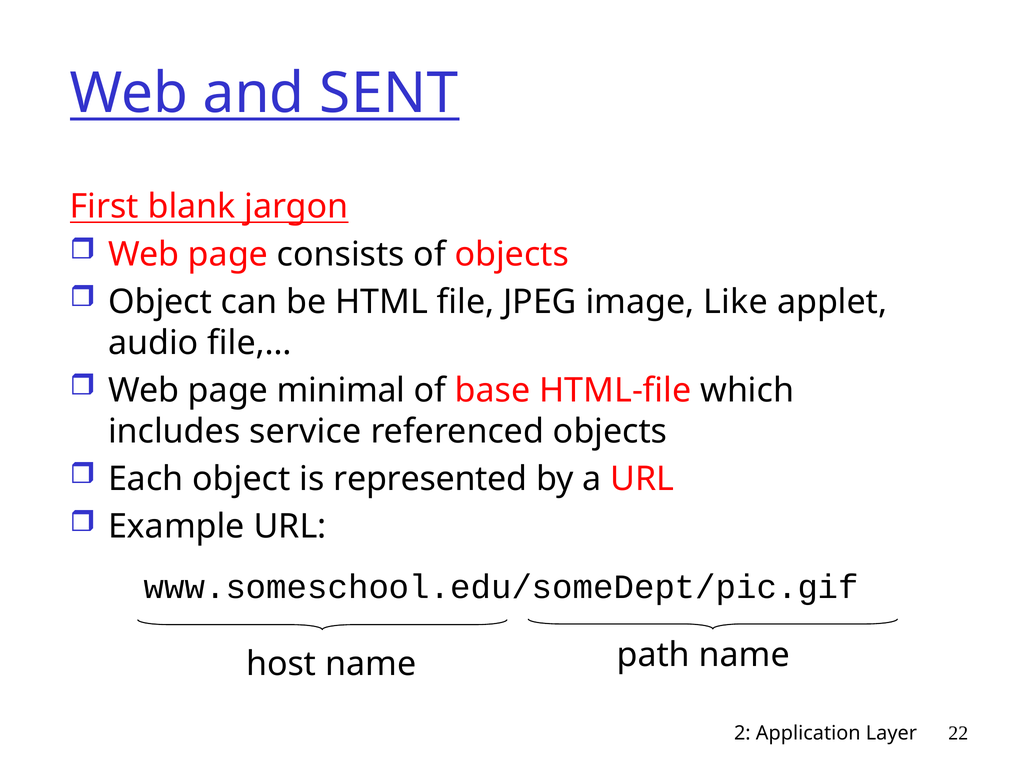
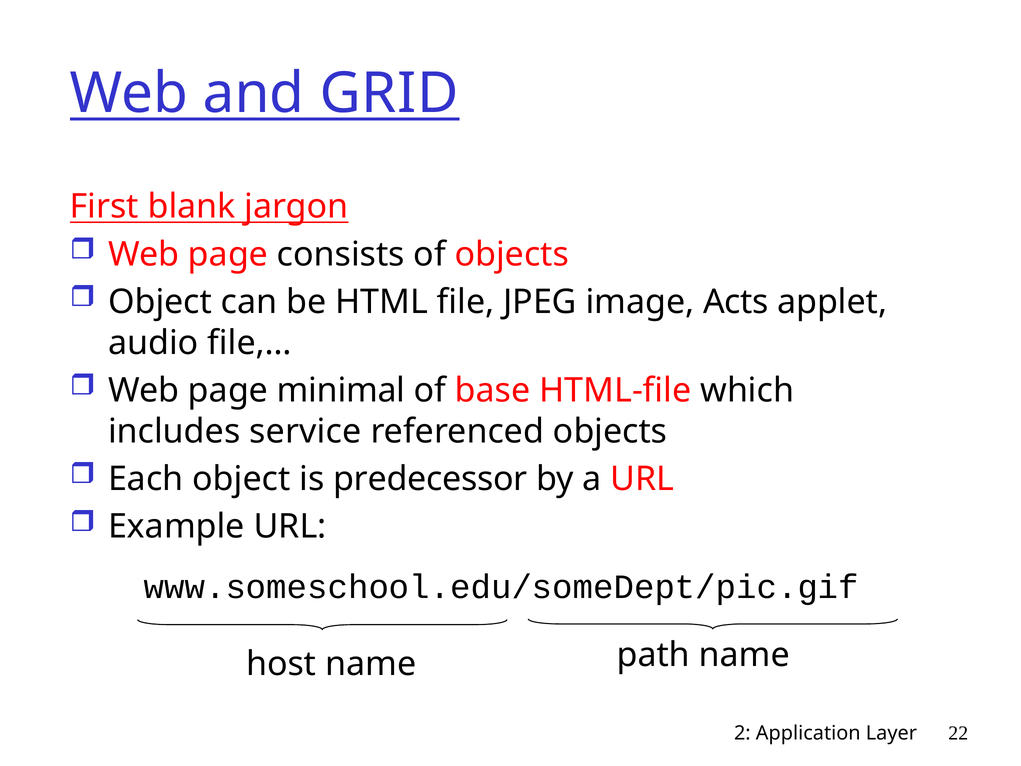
SENT: SENT -> GRID
Like: Like -> Acts
represented: represented -> predecessor
